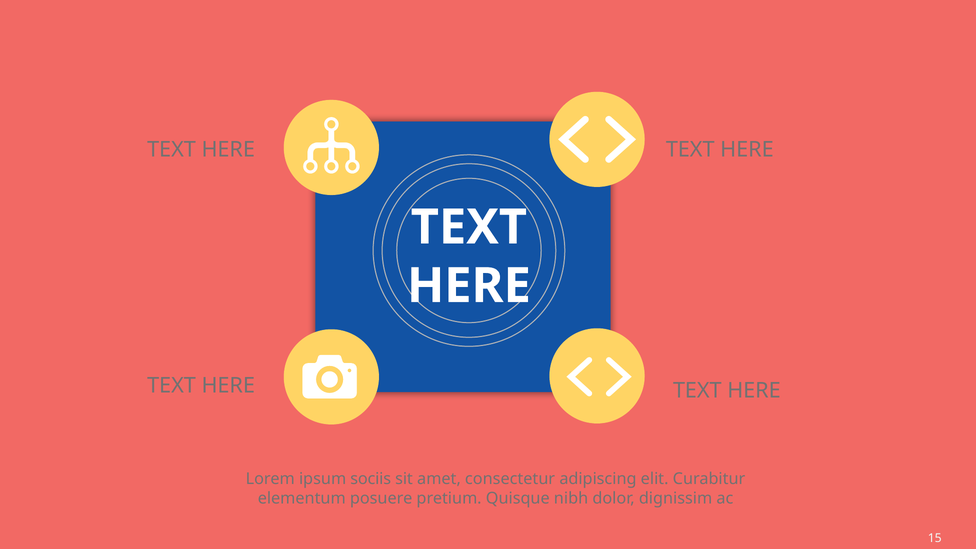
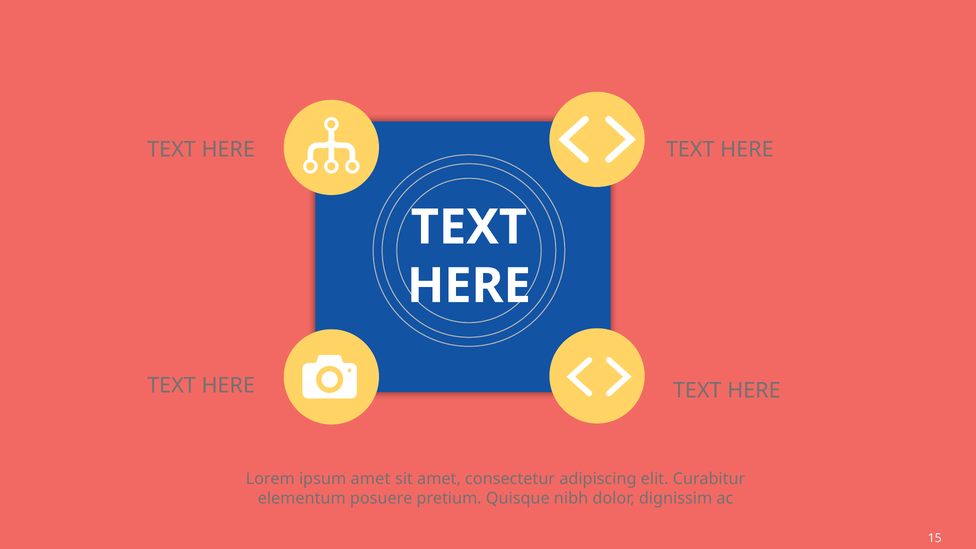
ipsum sociis: sociis -> amet
